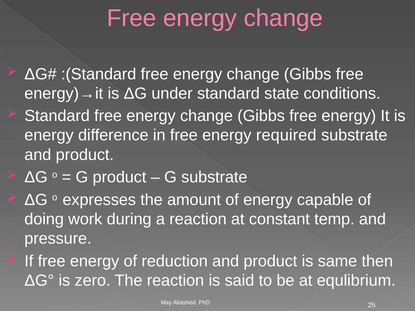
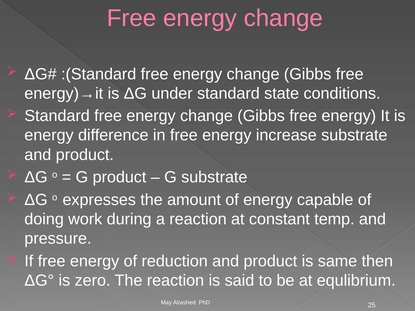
required: required -> increase
